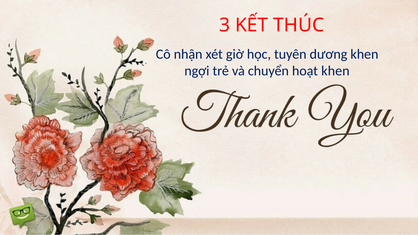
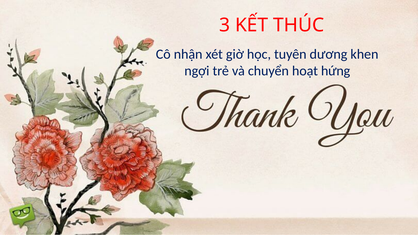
hoạt khen: khen -> hứng
